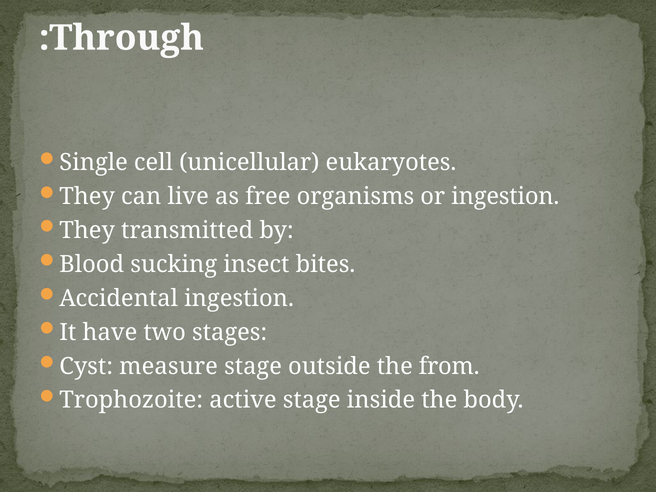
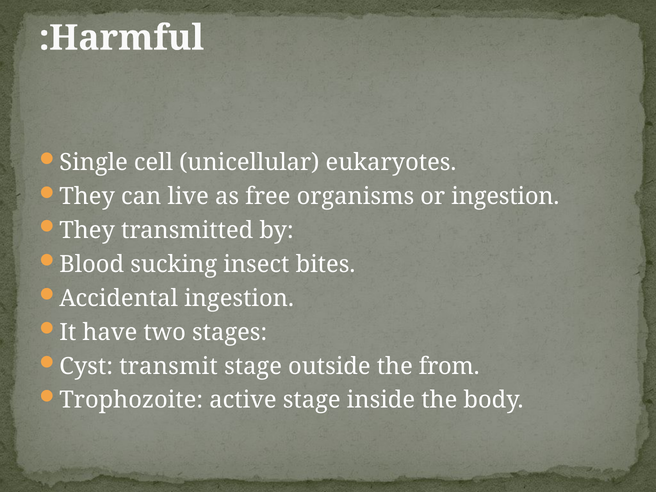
Through: Through -> Harmful
measure: measure -> transmit
